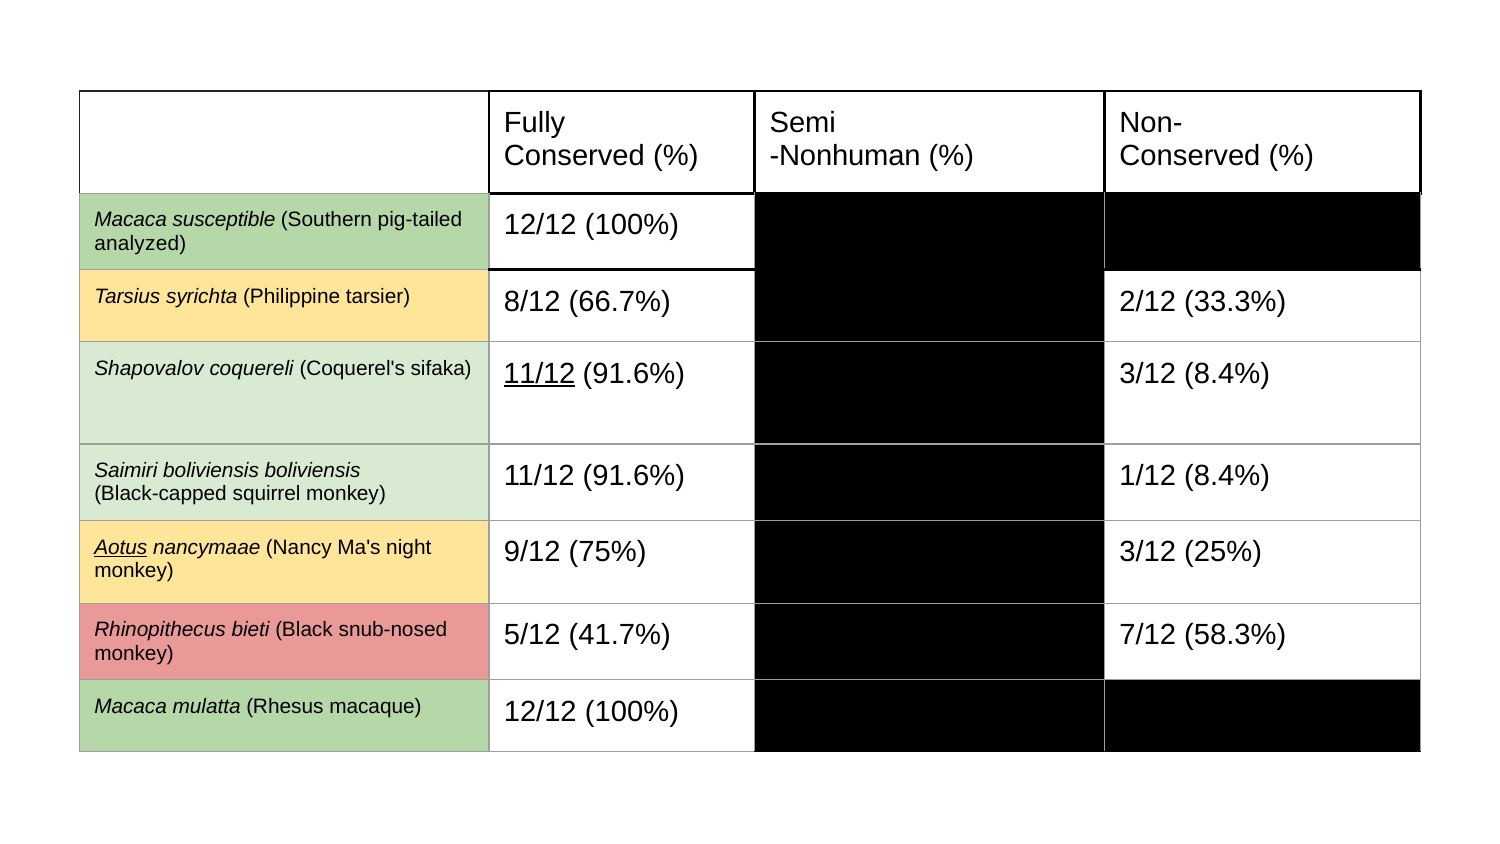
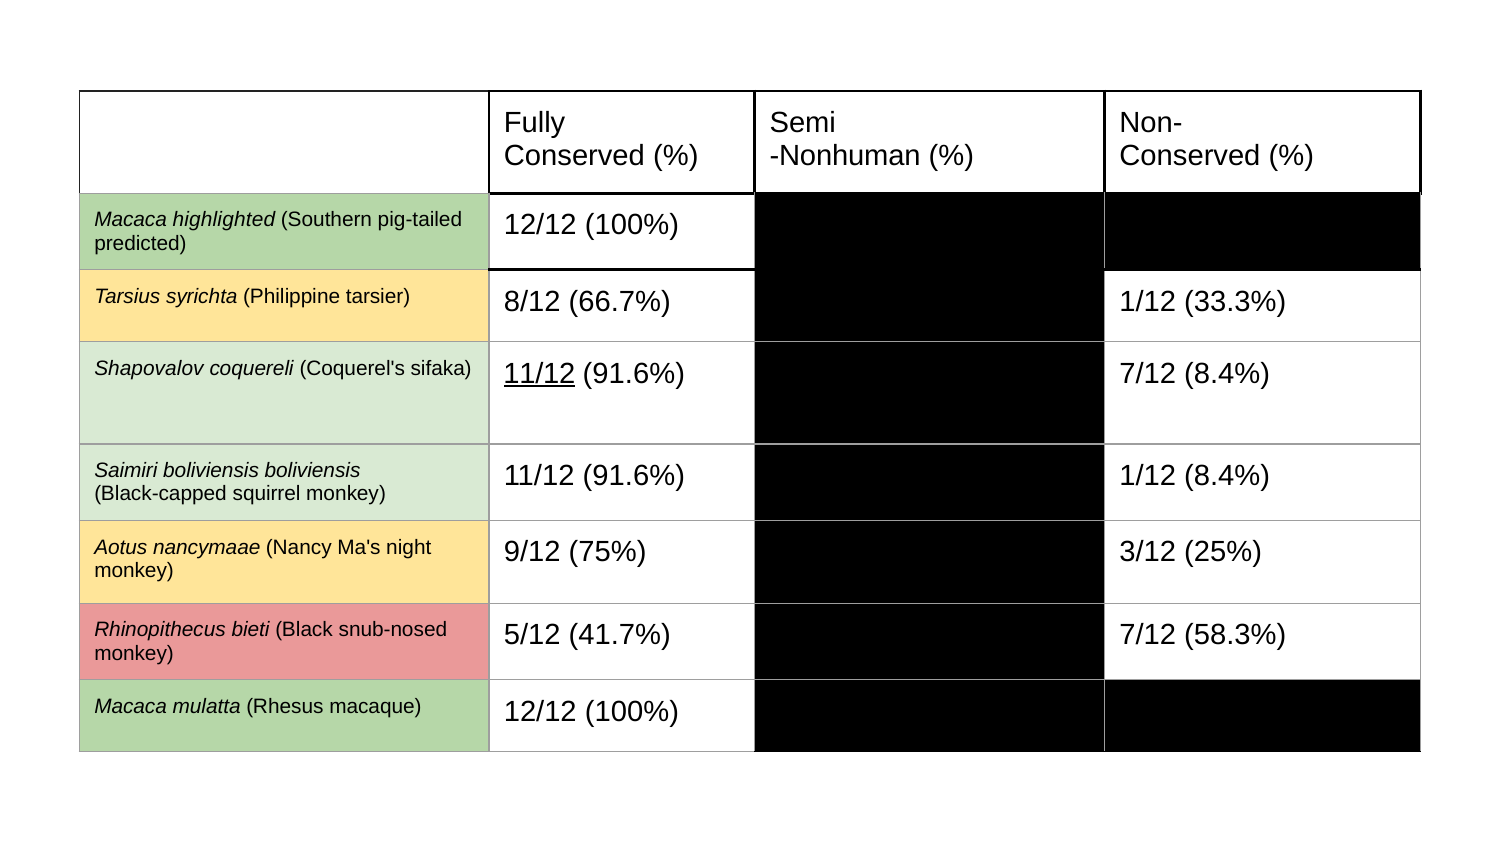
susceptible: susceptible -> highlighted
analyzed: analyzed -> predicted
66.7% 2/12: 2/12 -> 1/12
91.6% 3/12: 3/12 -> 7/12
Aotus underline: present -> none
